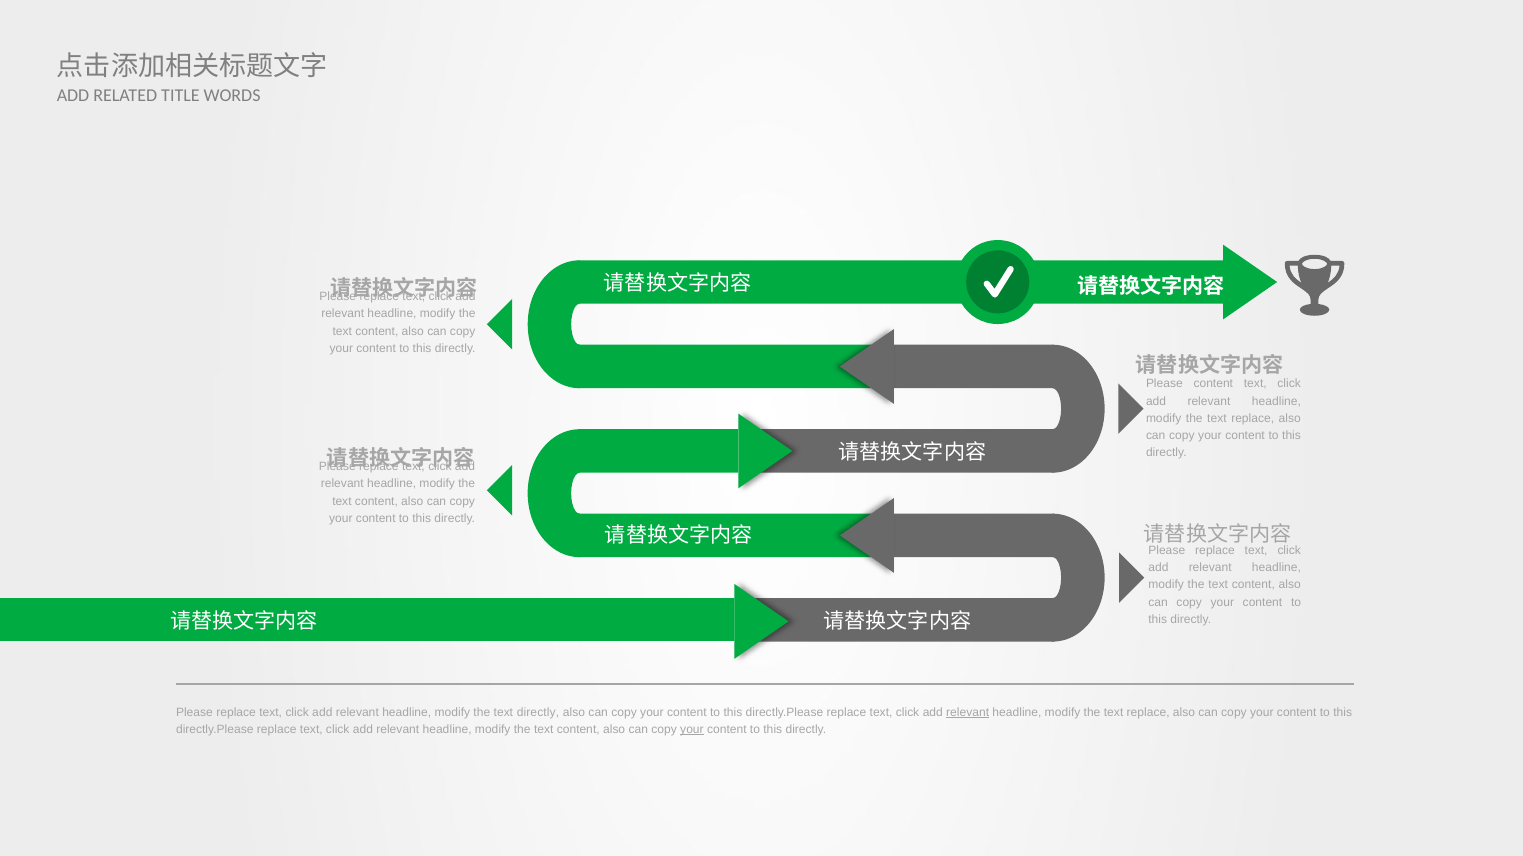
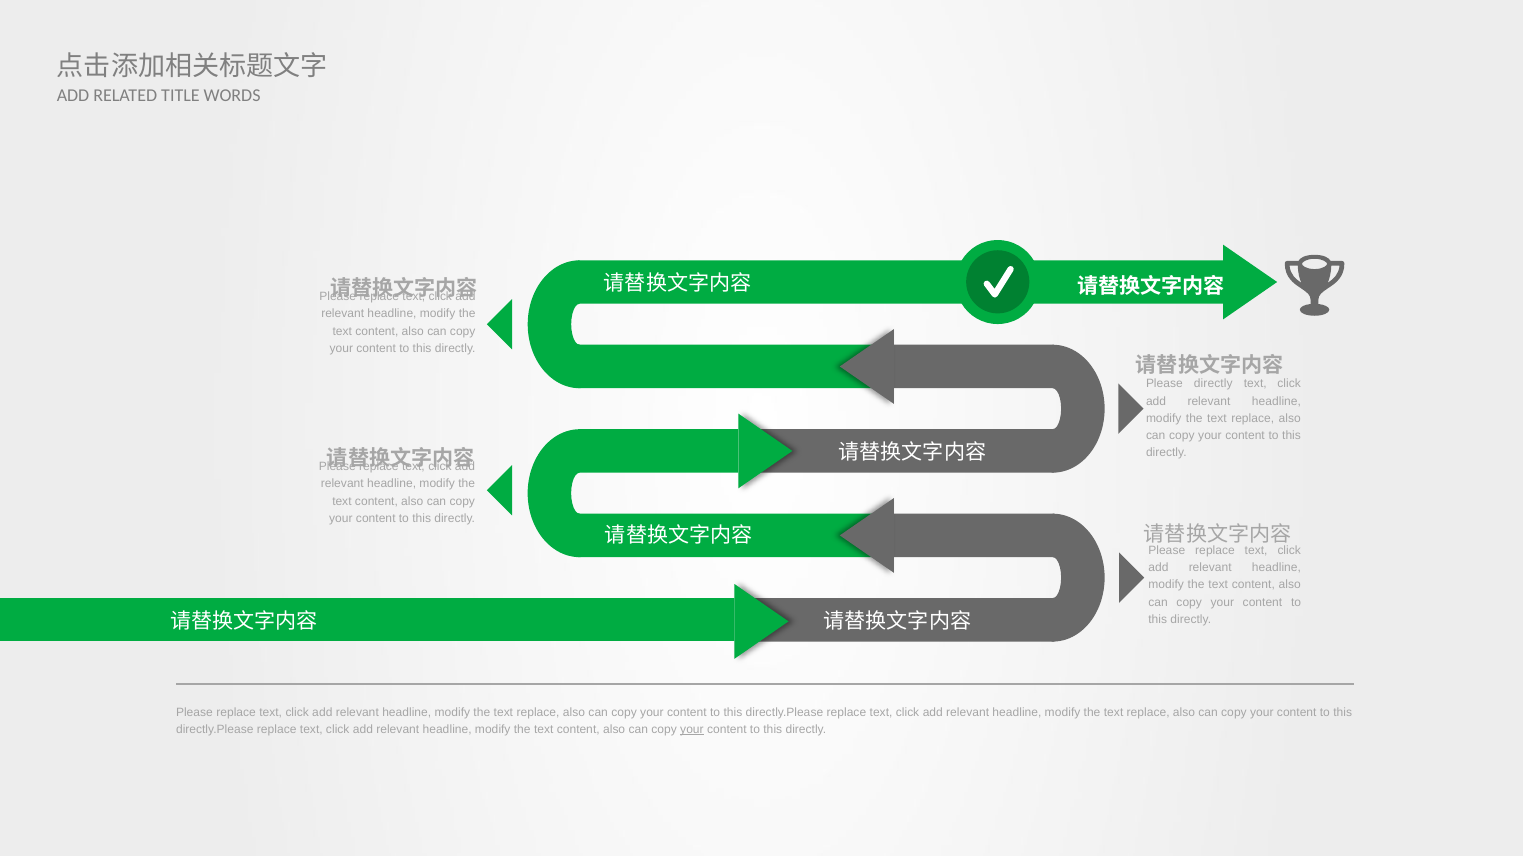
Please content: content -> directly
directly at (538, 713): directly -> replace
relevant at (968, 713) underline: present -> none
